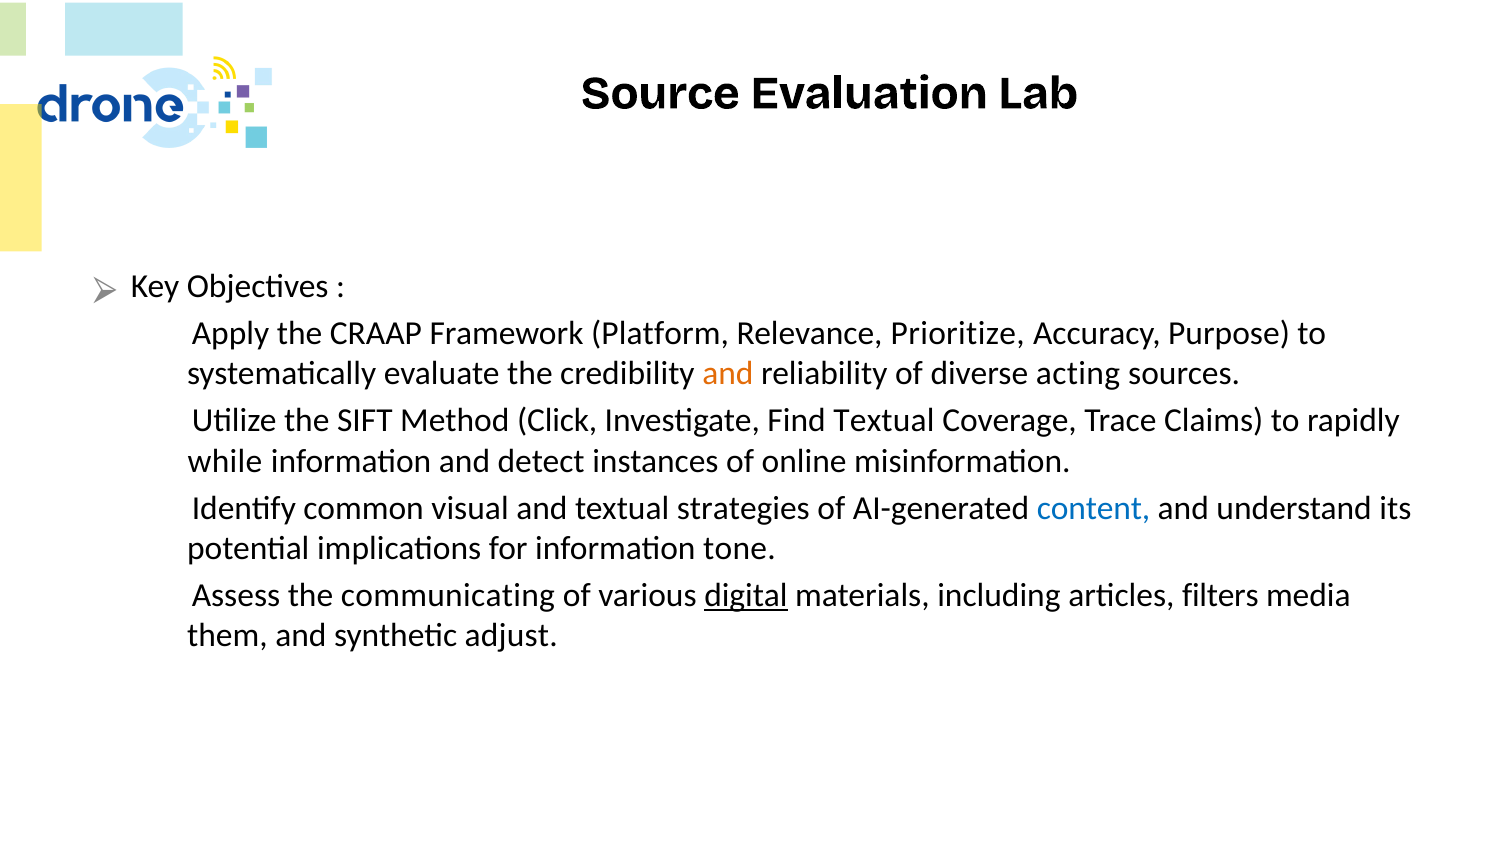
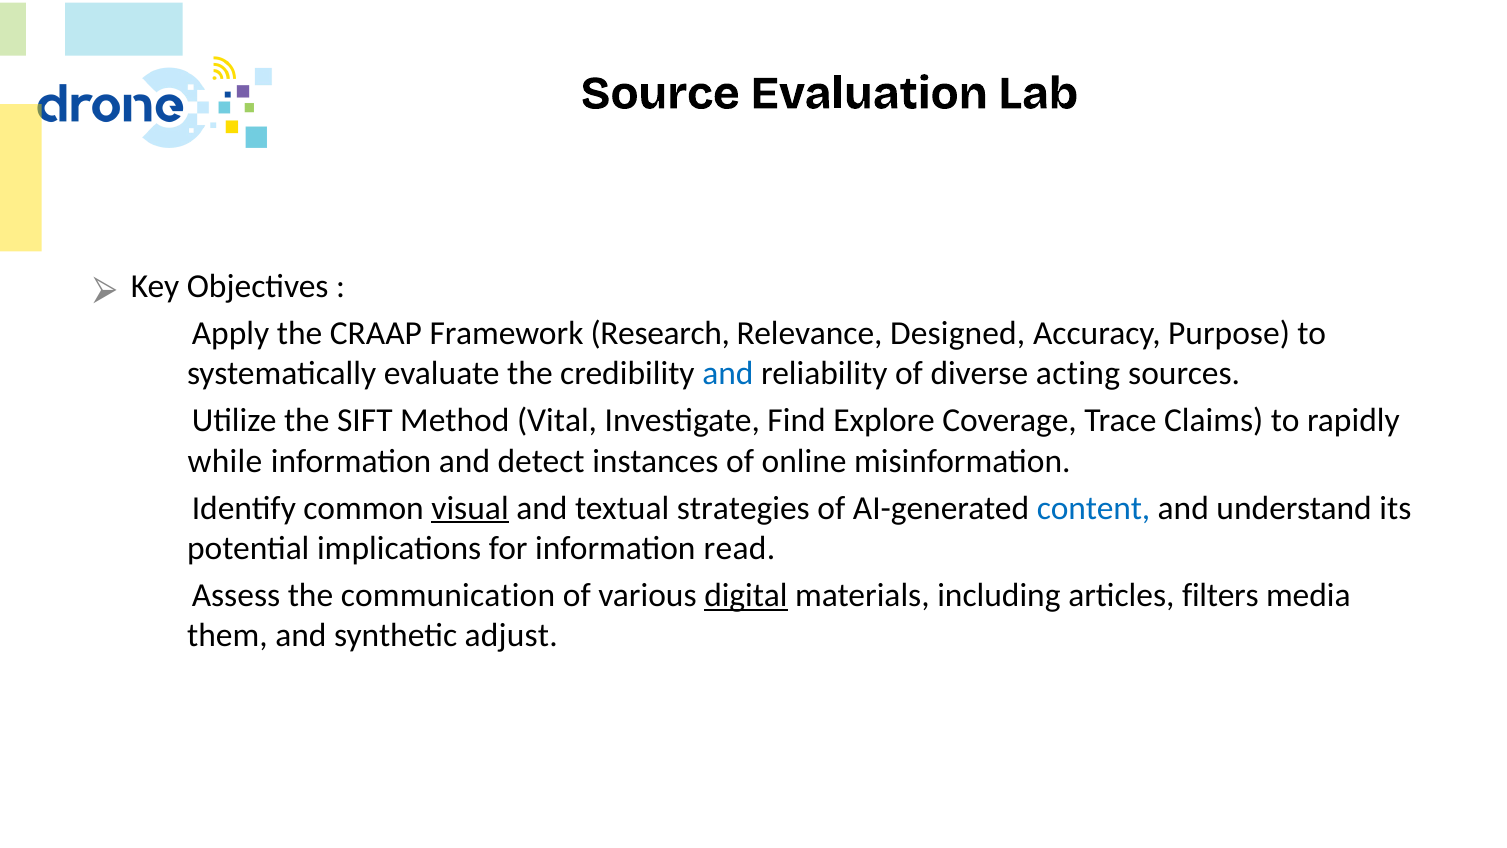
Platform: Platform -> Research
Prioritize: Prioritize -> Designed
and at (728, 374) colour: orange -> blue
Click: Click -> Vital
Find Textual: Textual -> Explore
visual underline: none -> present
tone: tone -> read
communicating: communicating -> communication
